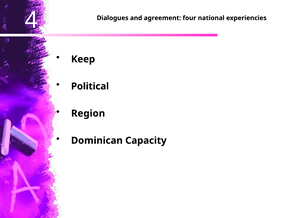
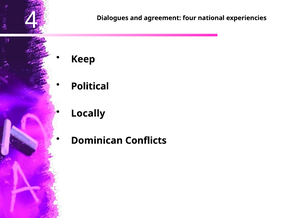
Region: Region -> Locally
Capacity: Capacity -> Conflicts
